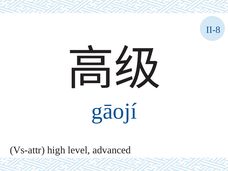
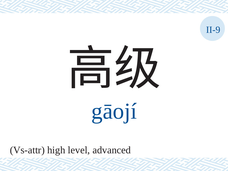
II-8: II-8 -> II-9
